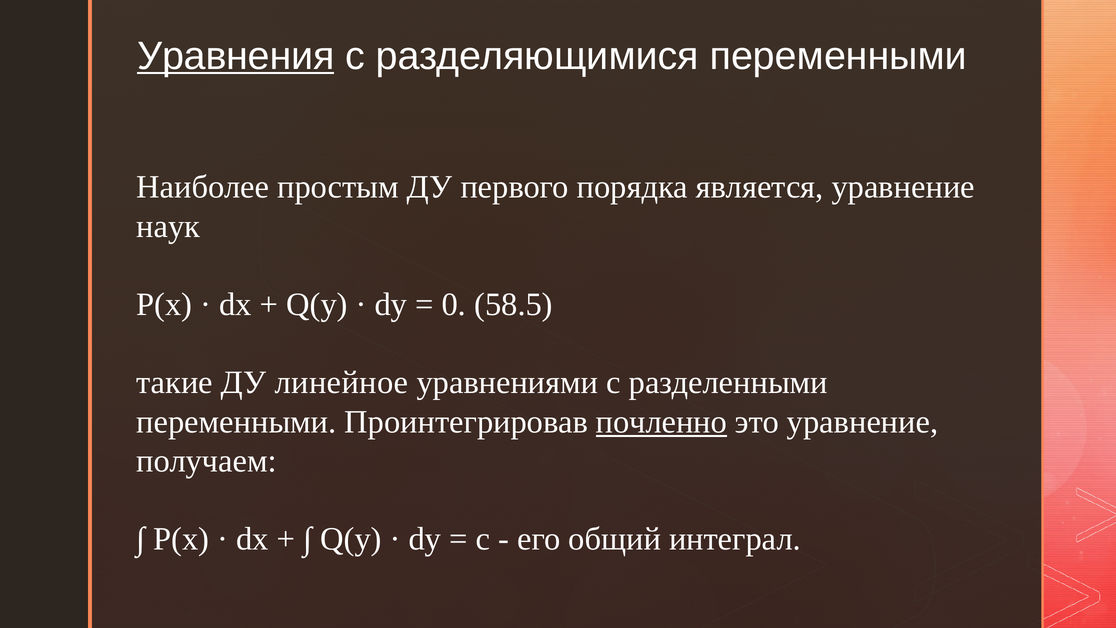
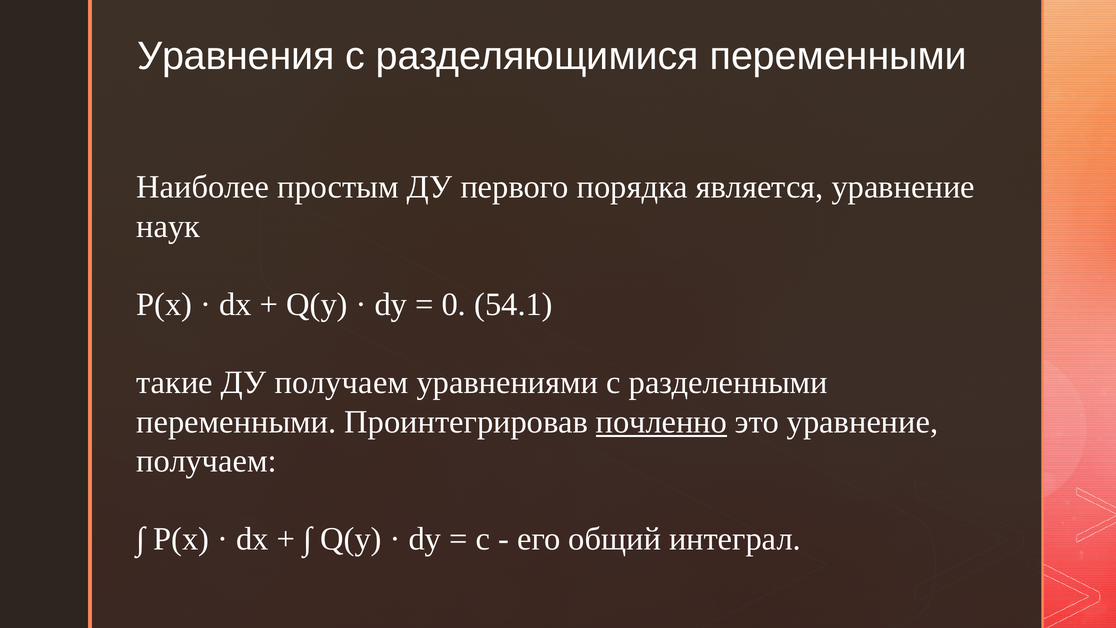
Уравнения underline: present -> none
58.5: 58.5 -> 54.1
ДУ линейное: линейное -> получаем
